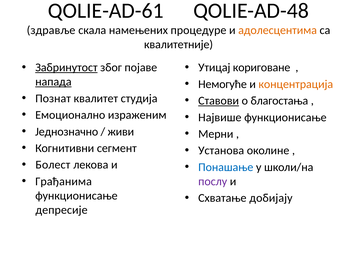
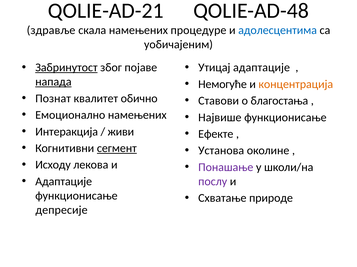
QOLIE-AD-61: QOLIE-AD-61 -> QOLIE-AD-21
адолесцентима colour: orange -> blue
квалитетније: квалитетније -> уобичајеним
Утицај кориговане: кориговане -> адаптације
студија: студија -> обично
Ставови underline: present -> none
Емоционално израженим: израженим -> намењених
Једнозначно: Једнозначно -> Интеракција
Мерни: Мерни -> Ефекте
сегмент underline: none -> present
Болест: Болест -> Исходу
Понашање colour: blue -> purple
Грађанима at (64, 182): Грађанима -> Адаптације
добијају: добијају -> природе
